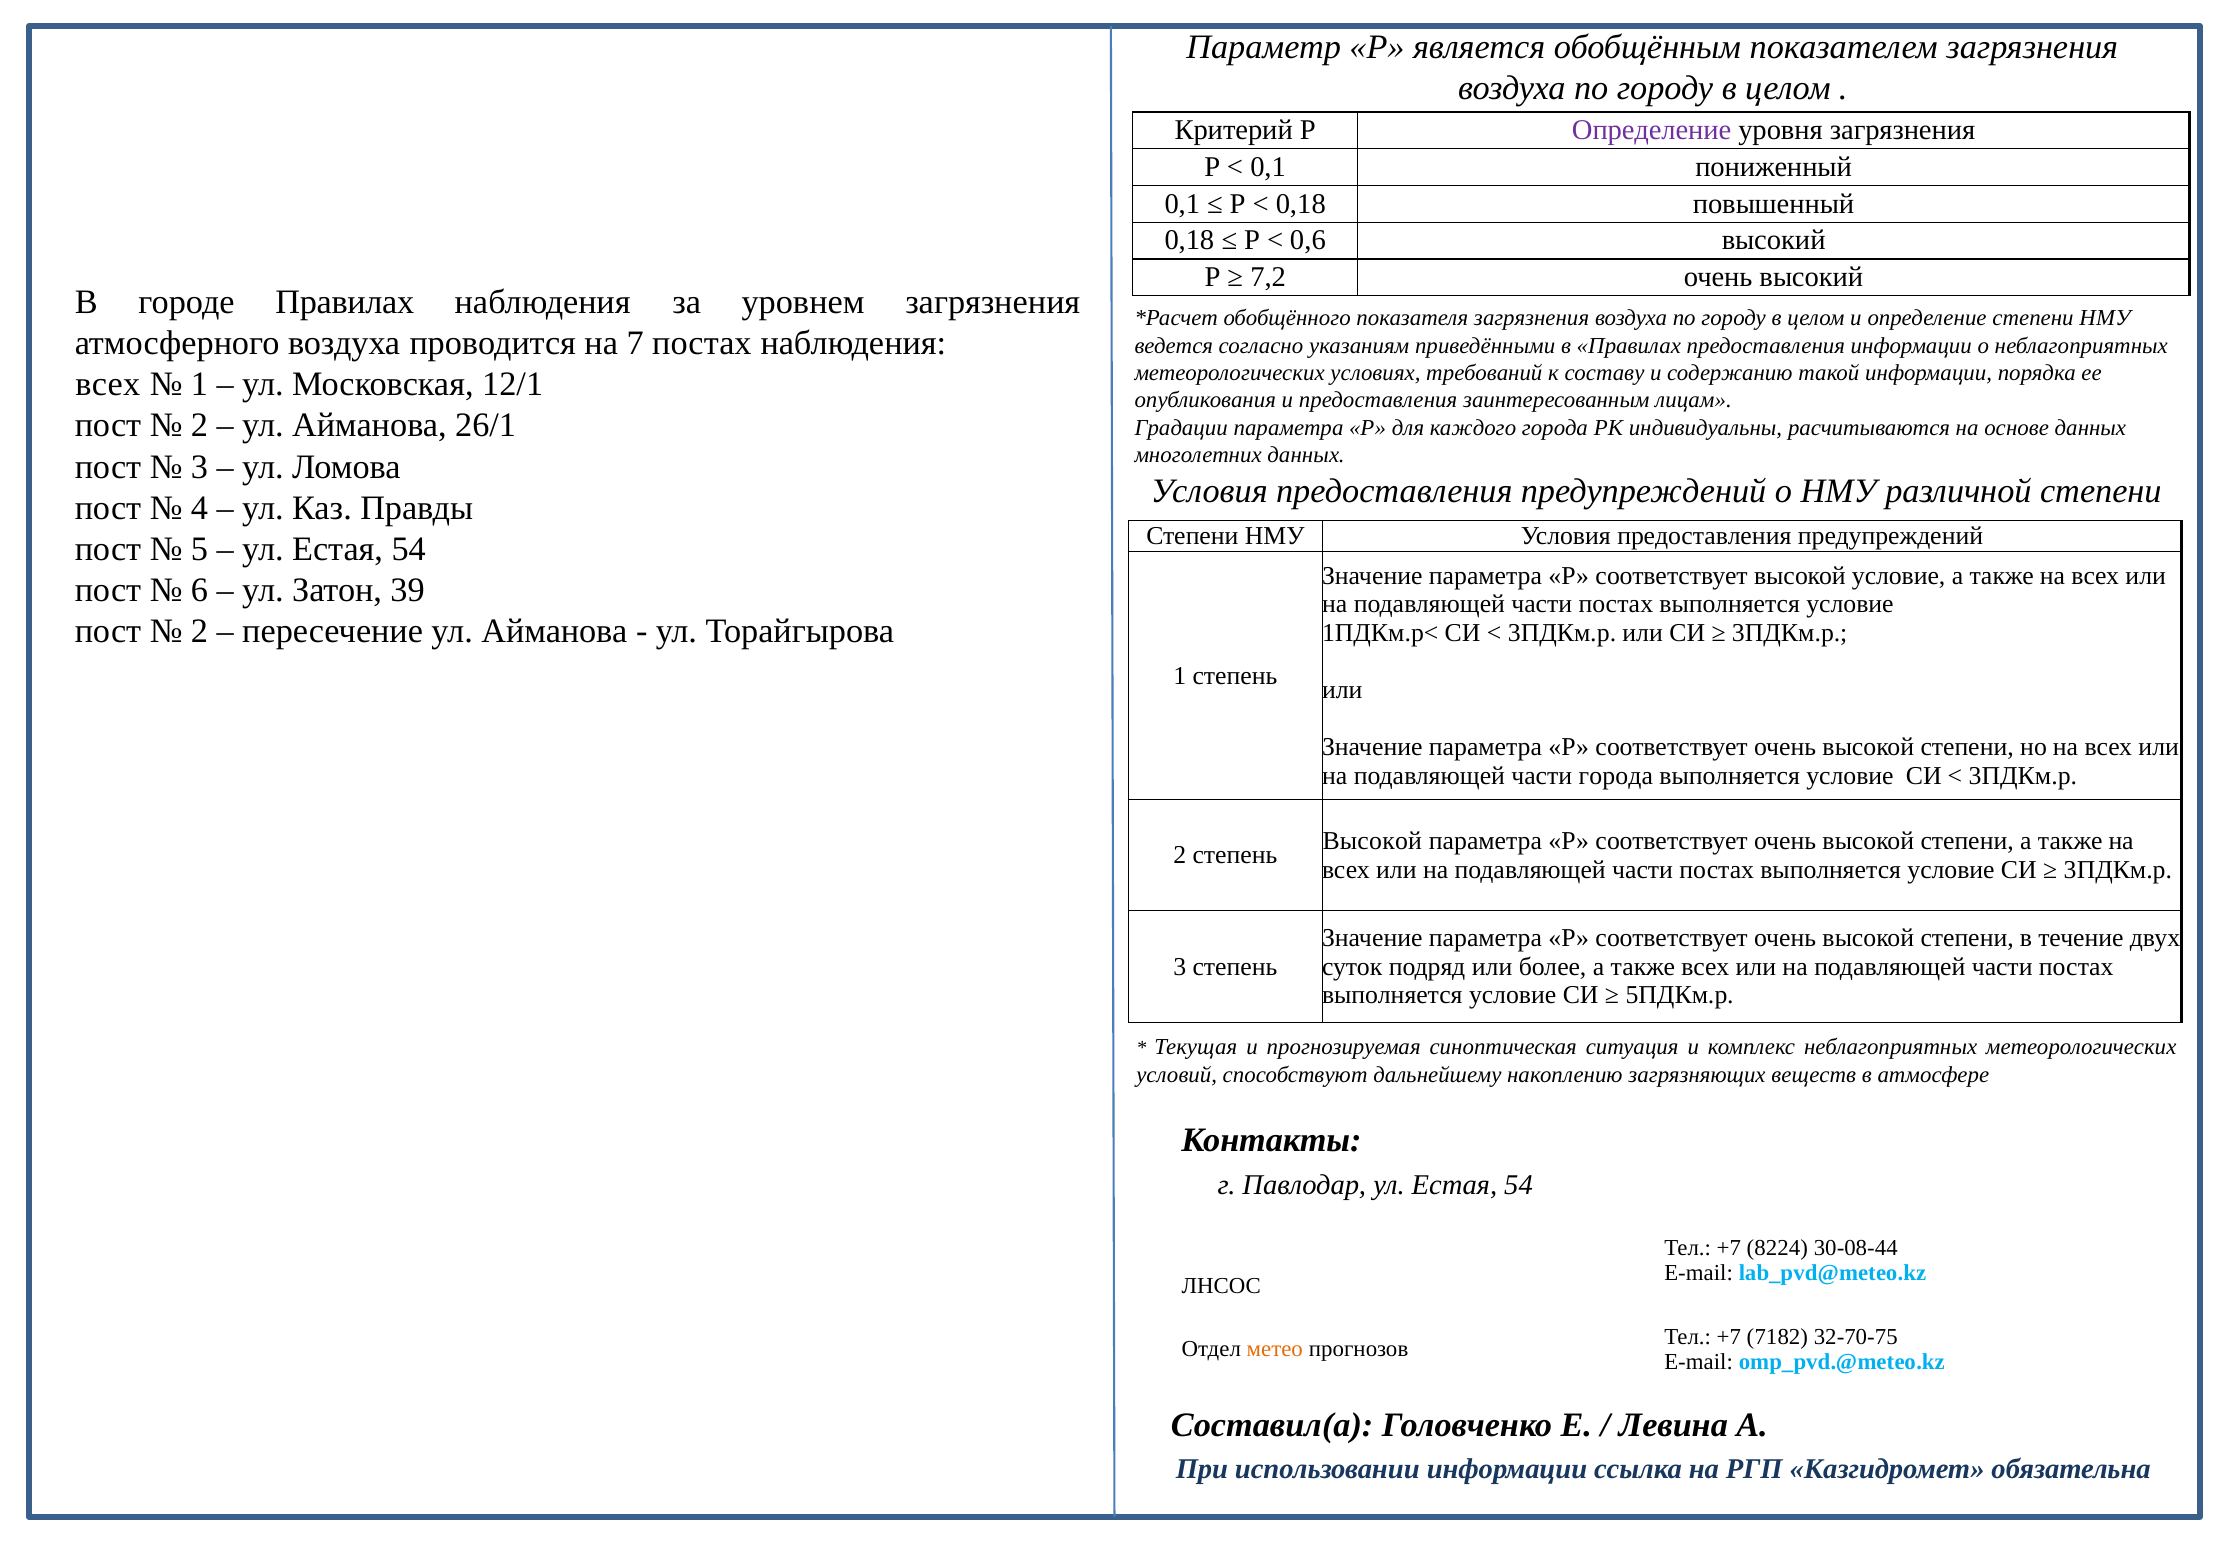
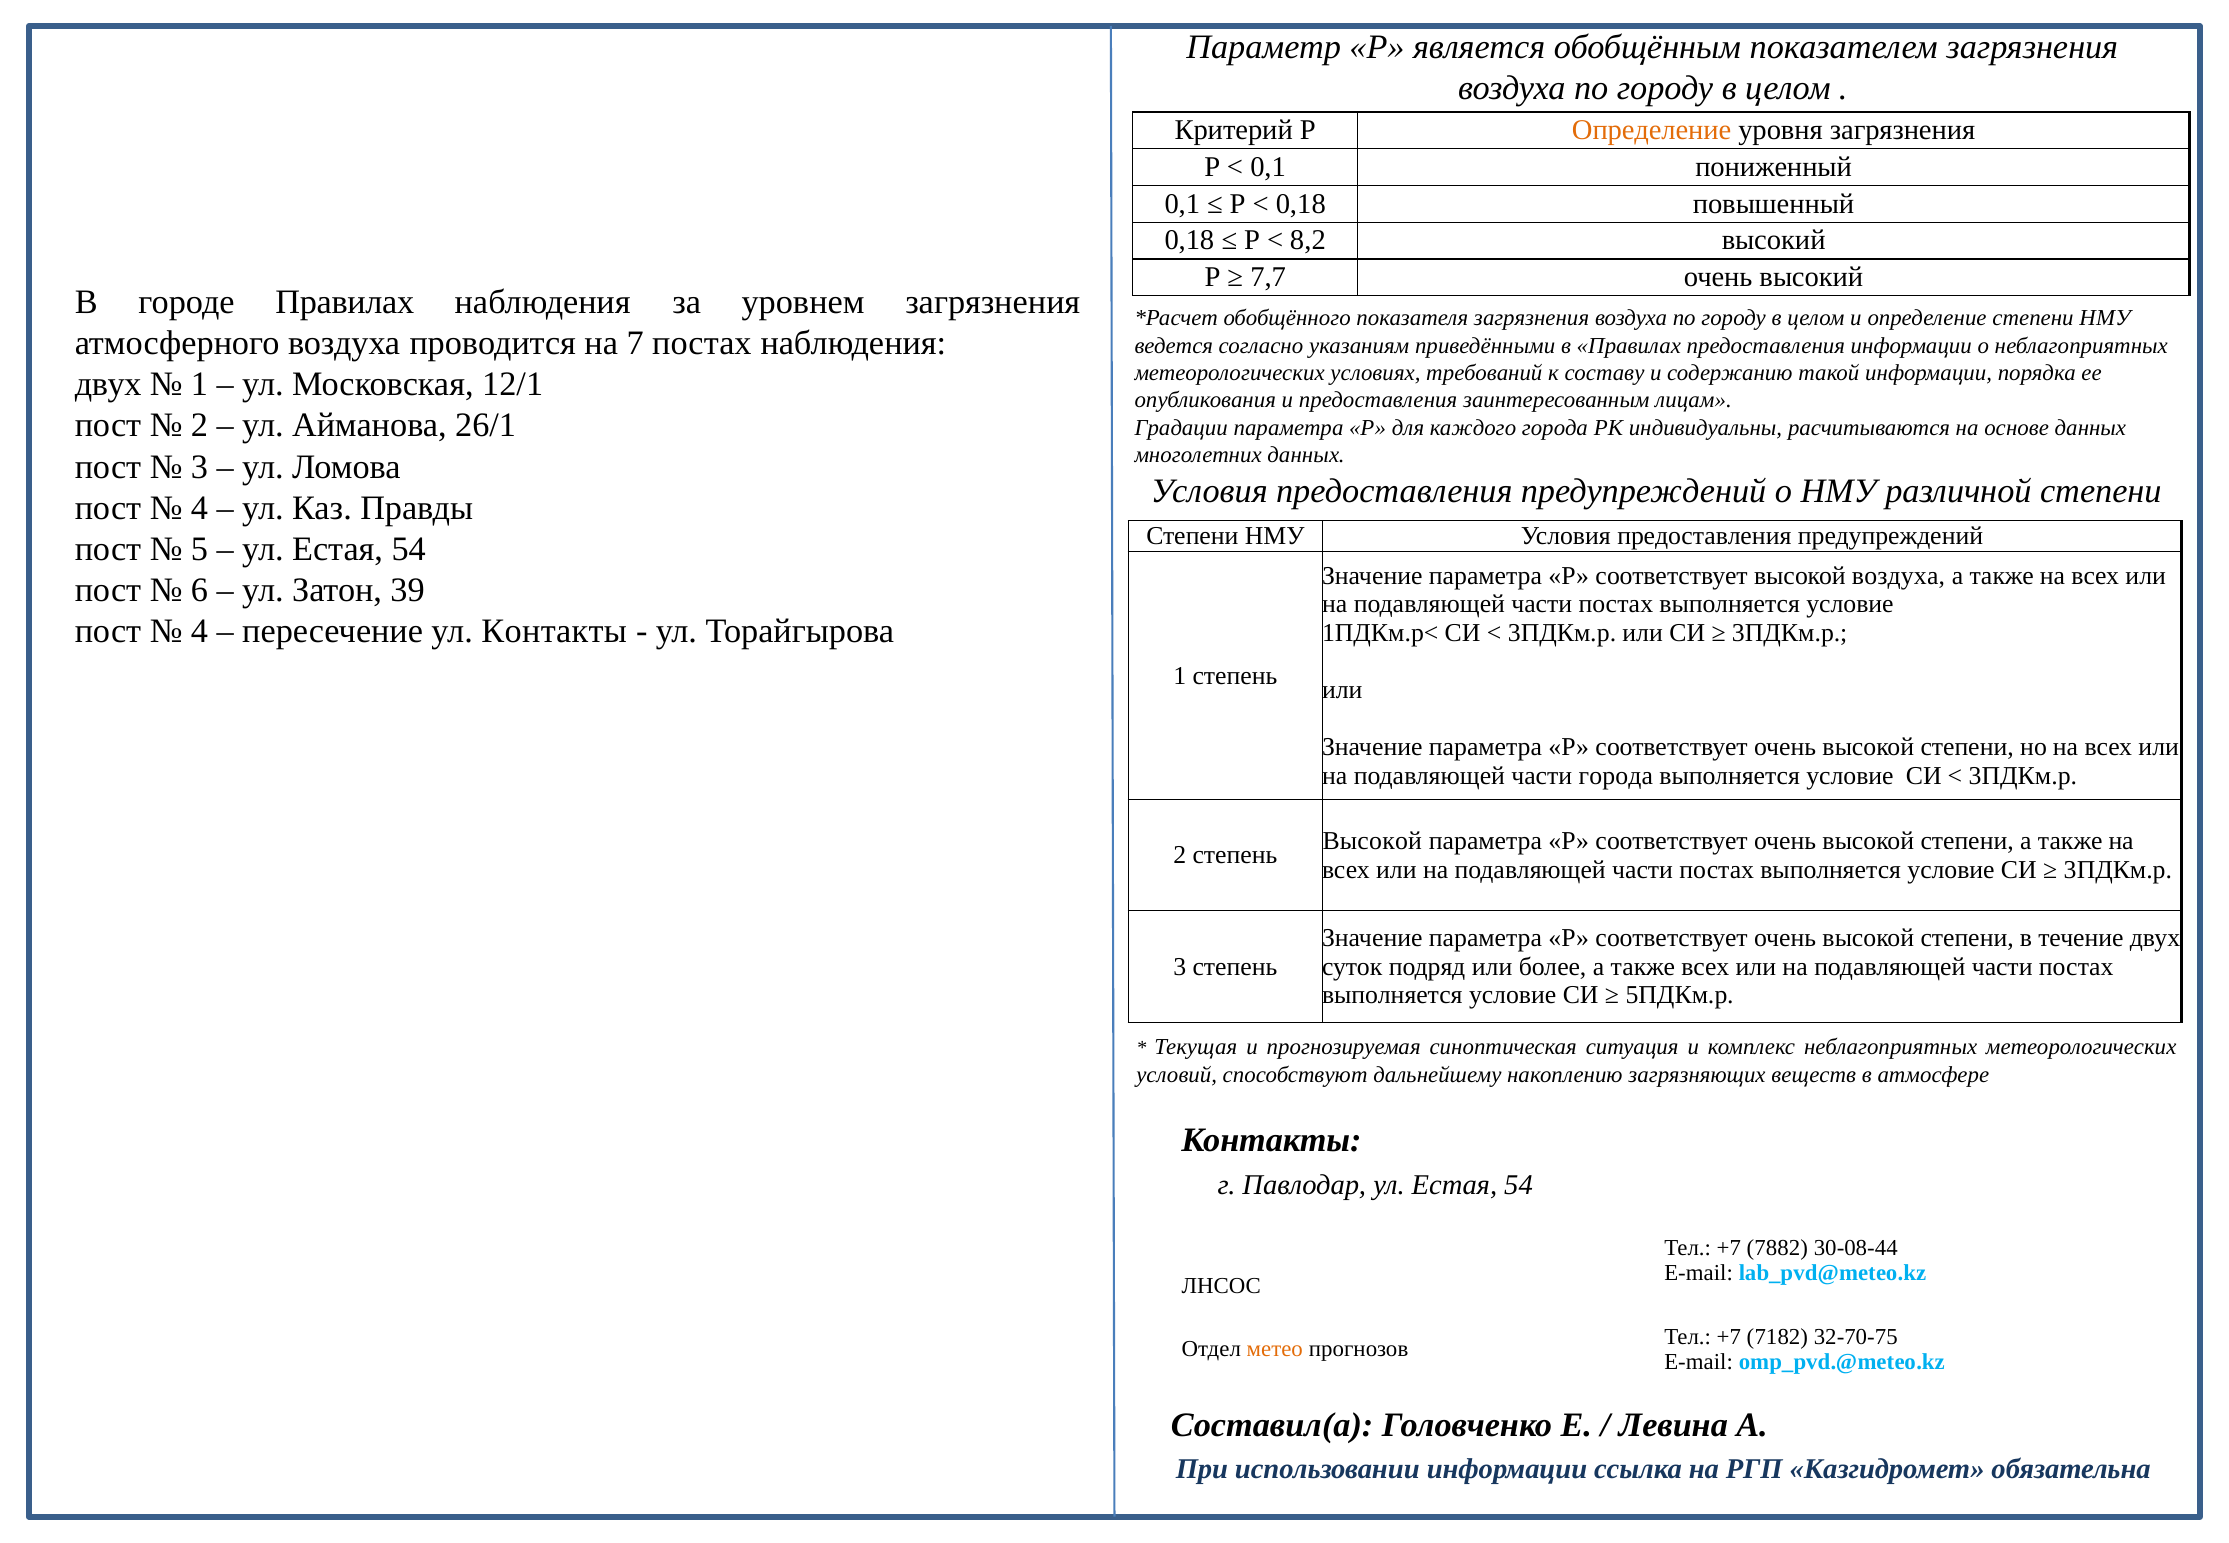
Определение at (1652, 130) colour: purple -> orange
0,6: 0,6 -> 8,2
7,2: 7,2 -> 7,7
всех at (108, 385): всех -> двух
высокой условие: условие -> воздуха
2 at (199, 631): 2 -> 4
пересечение ул Айманова: Айманова -> Контакты
8224: 8224 -> 7882
